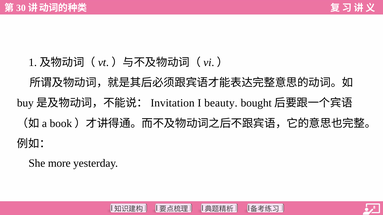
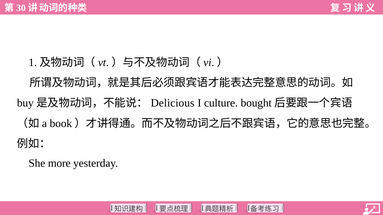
Invitation: Invitation -> Delicious
beauty: beauty -> culture
